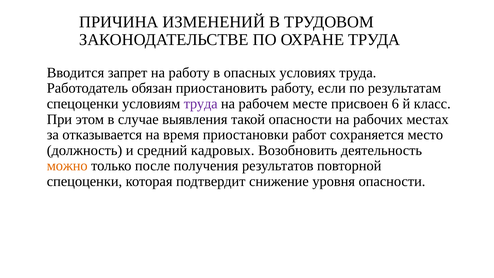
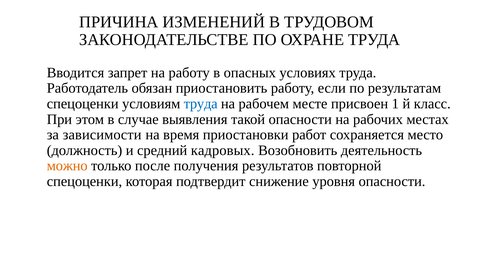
труда at (201, 104) colour: purple -> blue
6: 6 -> 1
отказывается: отказывается -> зависимости
